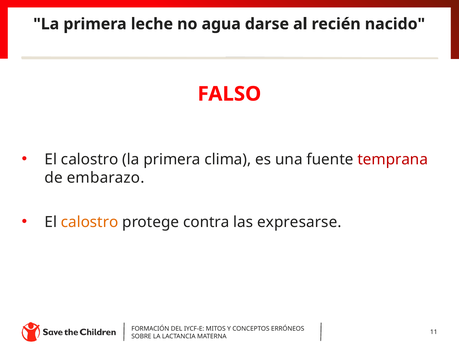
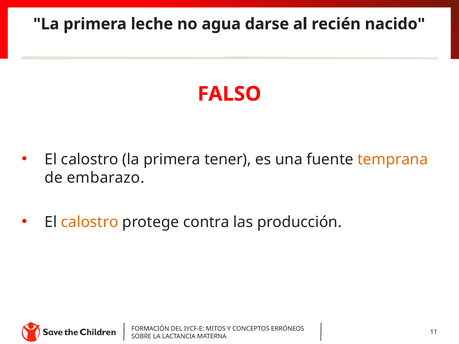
clima: clima -> tener
temprana colour: red -> orange
expresarse: expresarse -> producción
